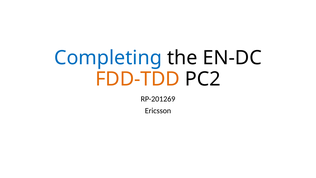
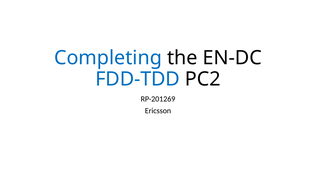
FDD-TDD colour: orange -> blue
